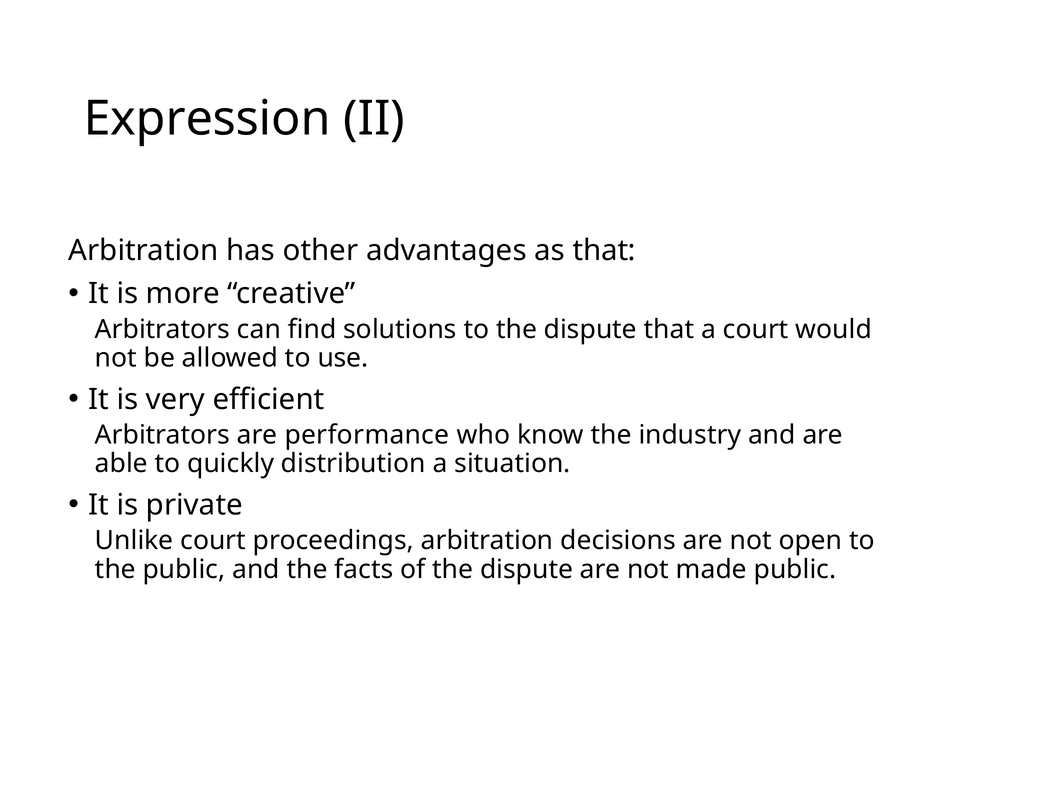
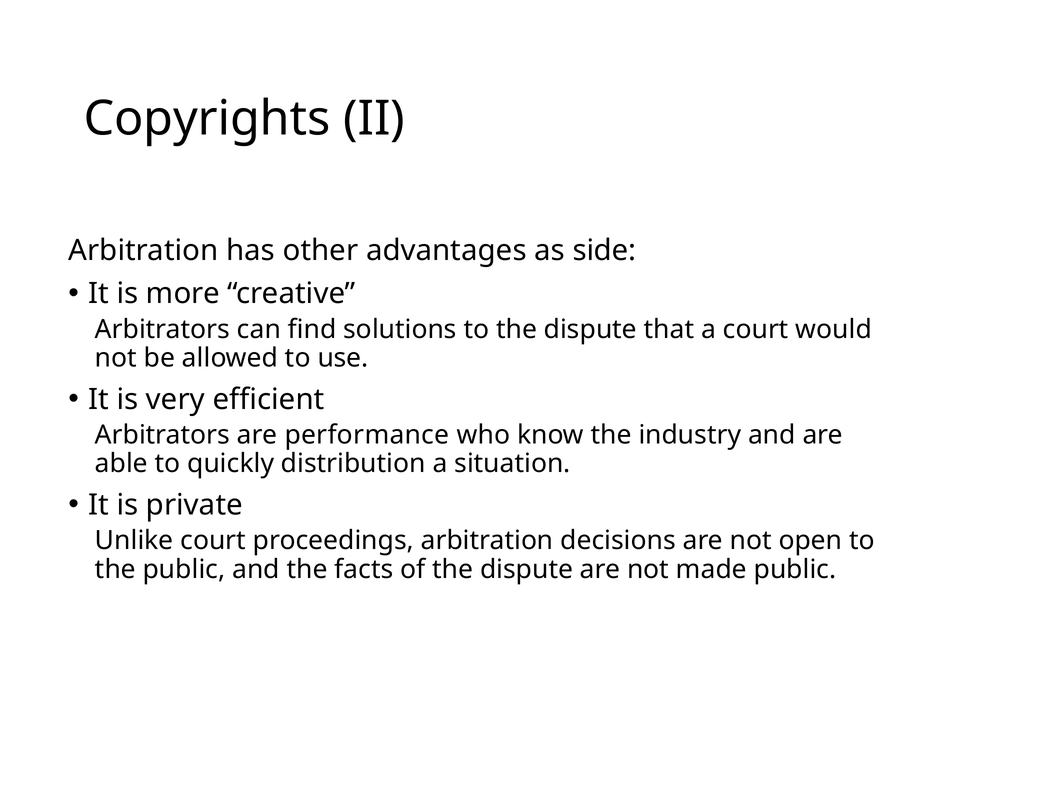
Expression: Expression -> Copyrights
as that: that -> side
